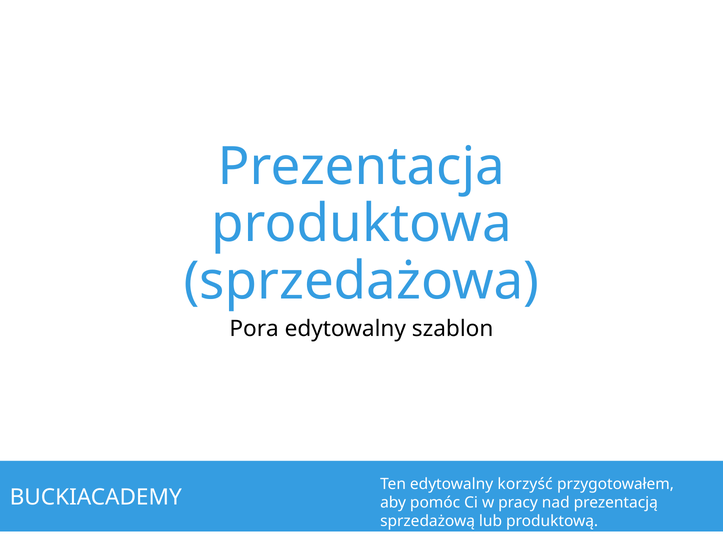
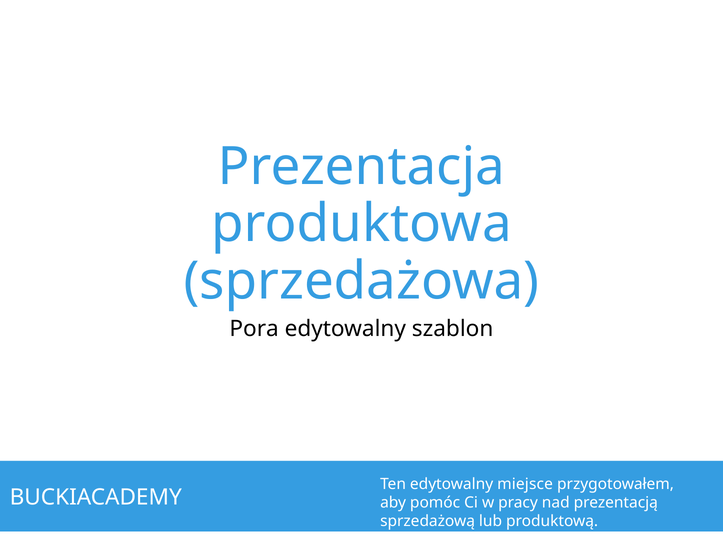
korzyść: korzyść -> miejsce
